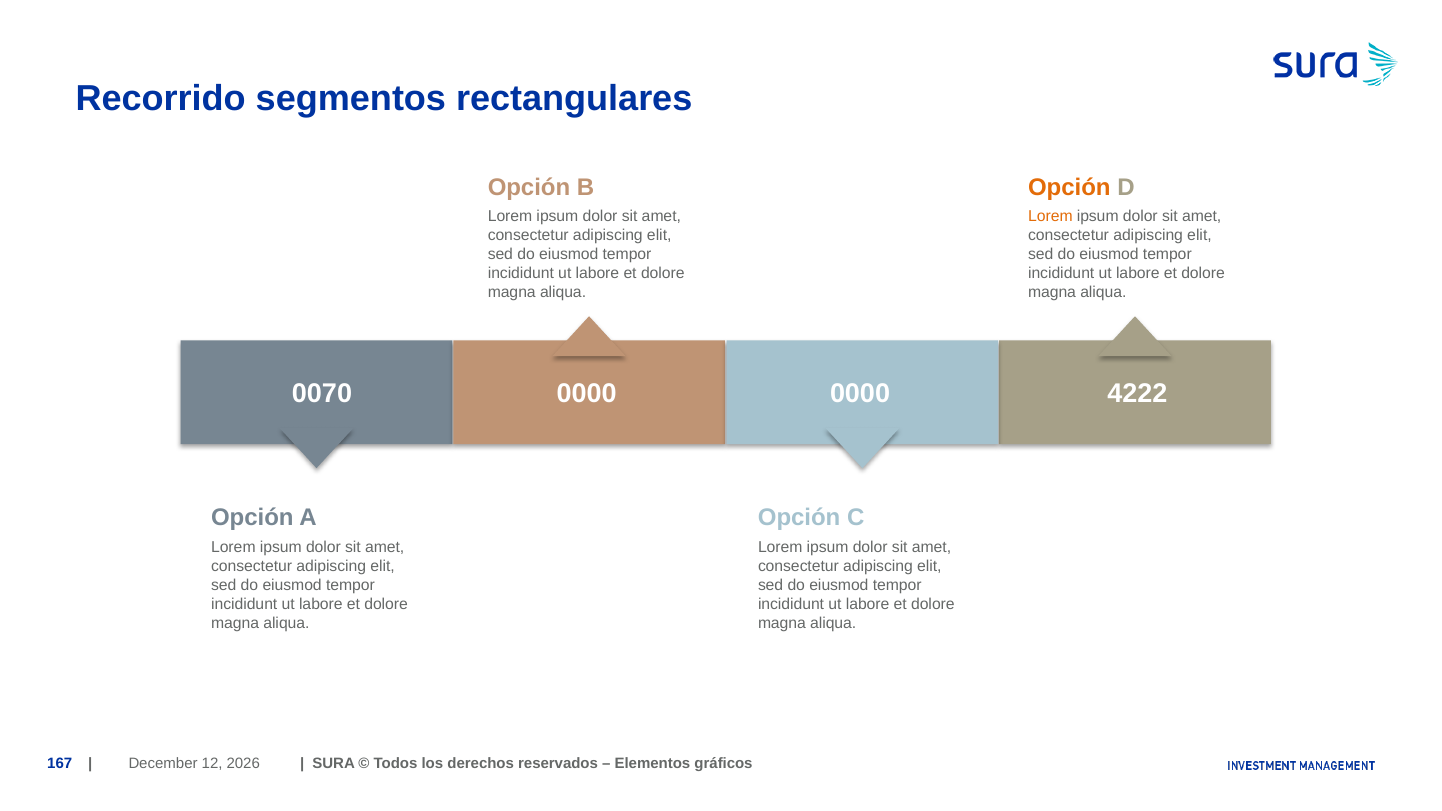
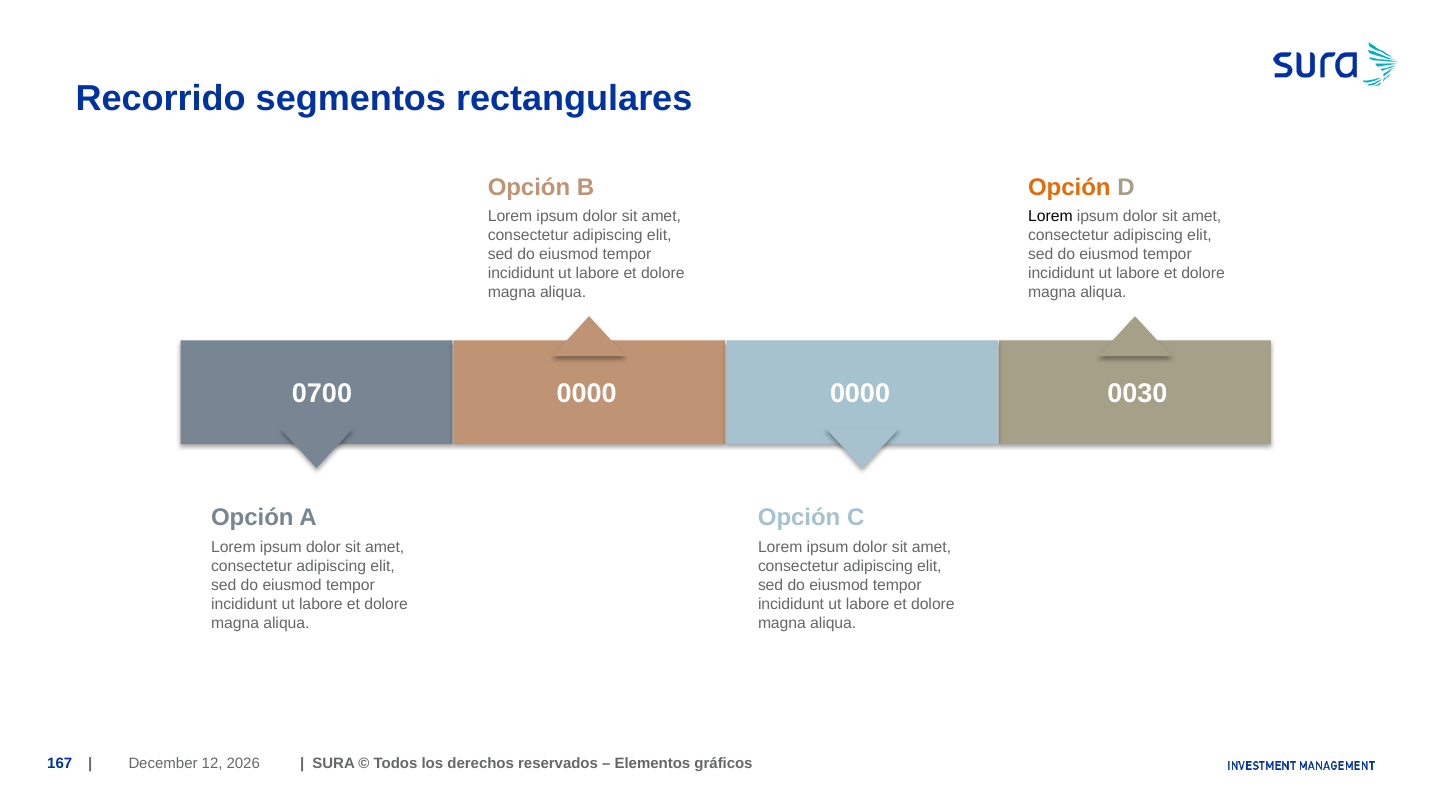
Lorem at (1050, 217) colour: orange -> black
0070: 0070 -> 0700
4222: 4222 -> 0030
